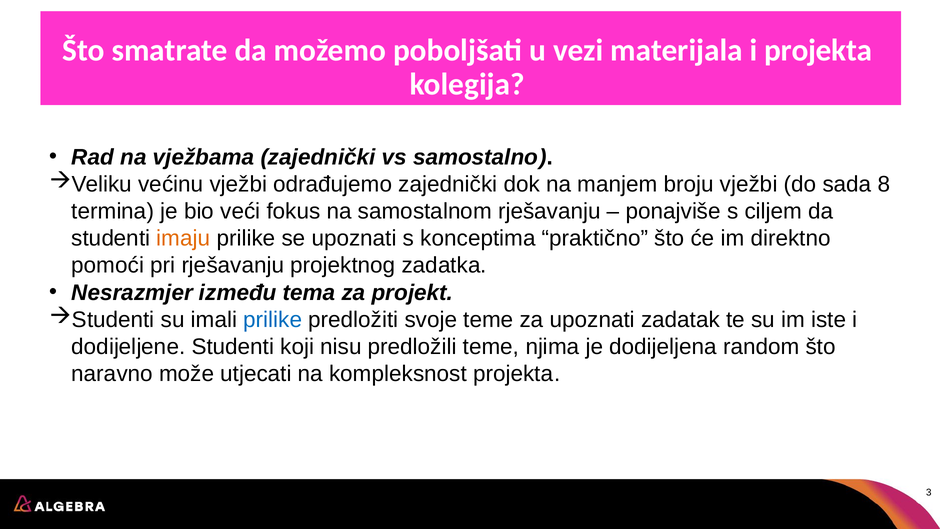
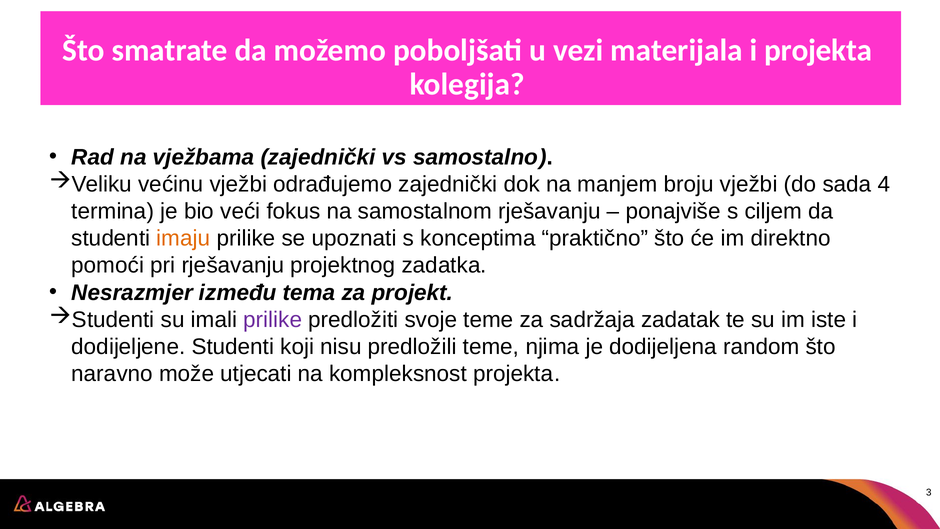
8: 8 -> 4
prilike at (273, 320) colour: blue -> purple
za upoznati: upoznati -> sadržaja
